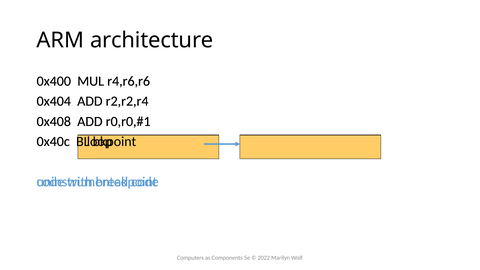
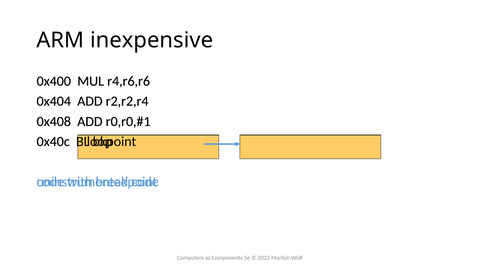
architecture: architecture -> inexpensive
